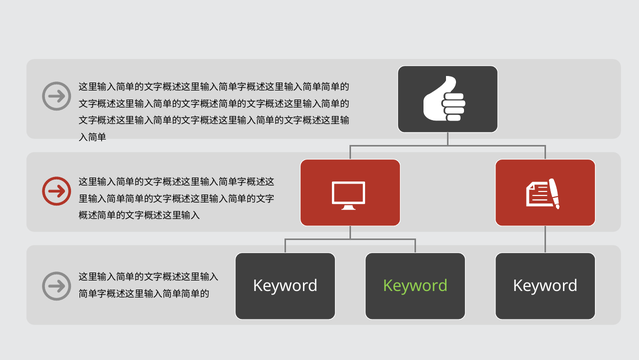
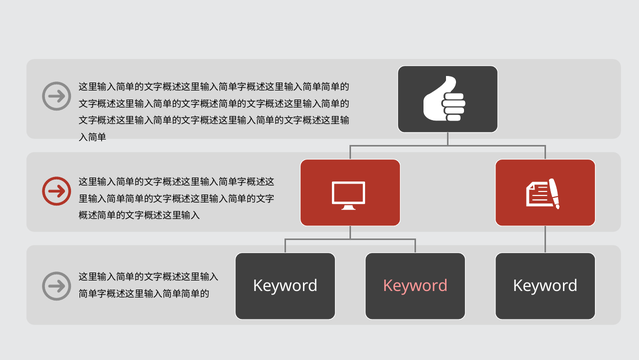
Keyword at (415, 286) colour: light green -> pink
